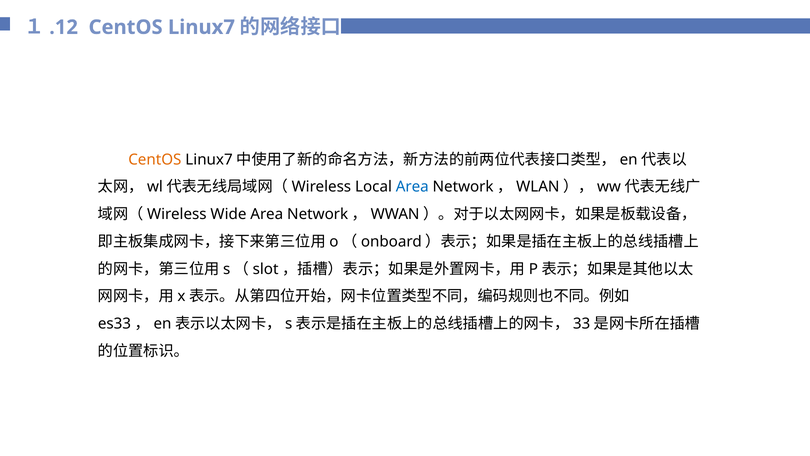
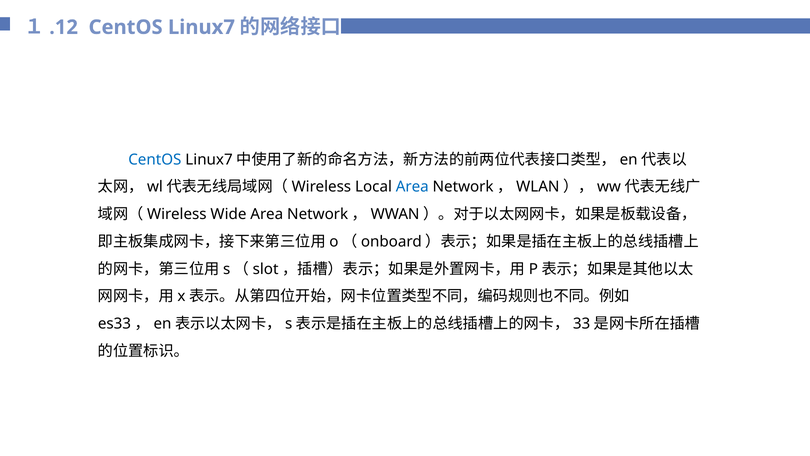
CentOS at (155, 159) colour: orange -> blue
